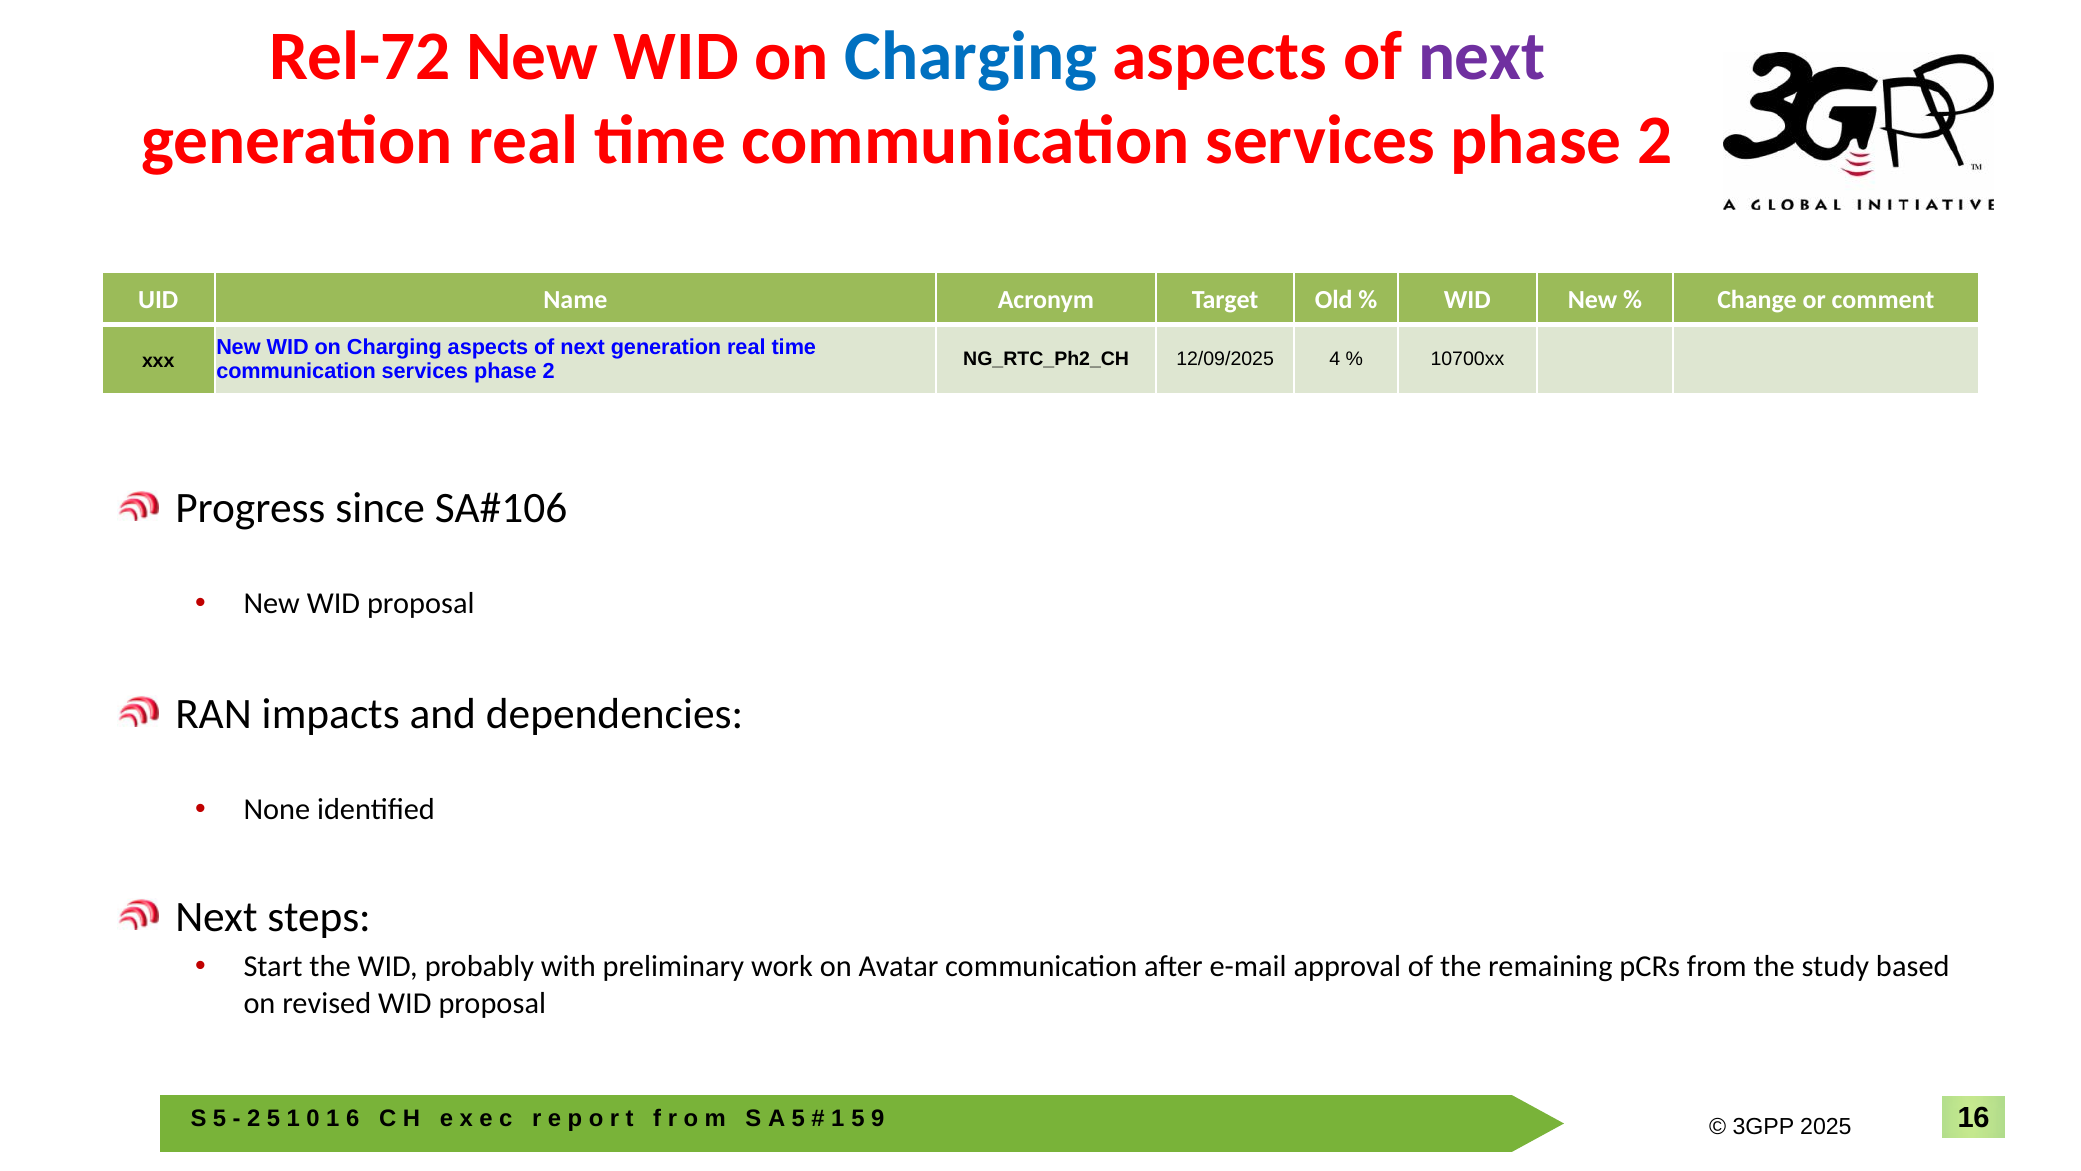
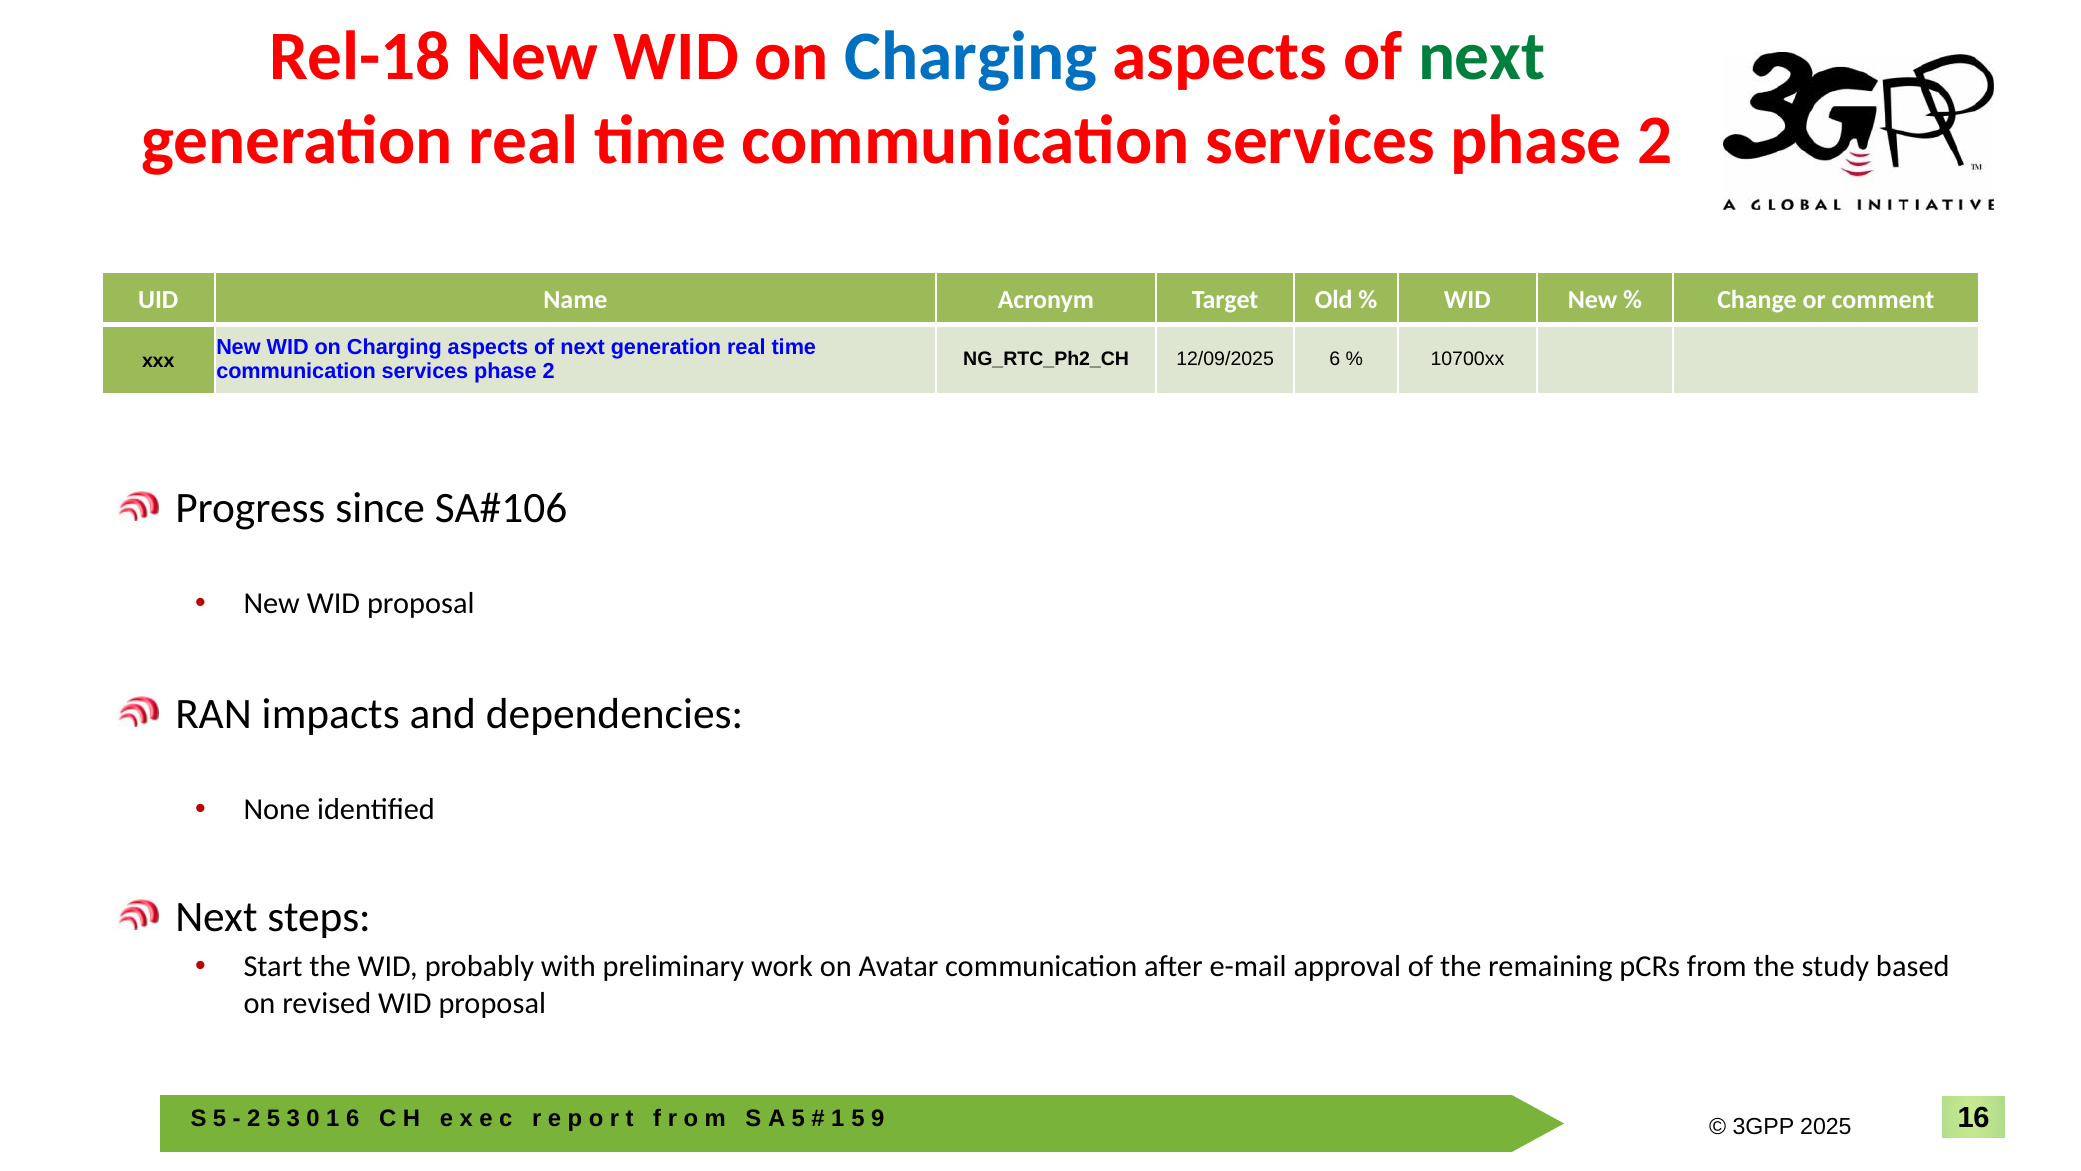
Rel-72: Rel-72 -> Rel-18
next at (1482, 57) colour: purple -> green
12/09/2025 4: 4 -> 6
1 at (293, 1118): 1 -> 3
